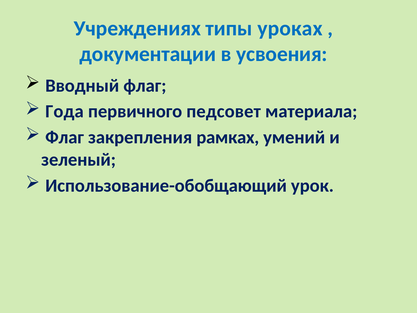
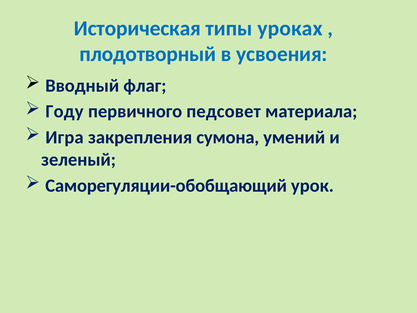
Учреждениях: Учреждениях -> Историческая
документации: документации -> плодотворный
Года: Года -> Году
Флаг at (65, 137): Флаг -> Игра
рамках: рамках -> сумона
Использование-обобщающий: Использование-обобщающий -> Саморегуляции-обобщающий
